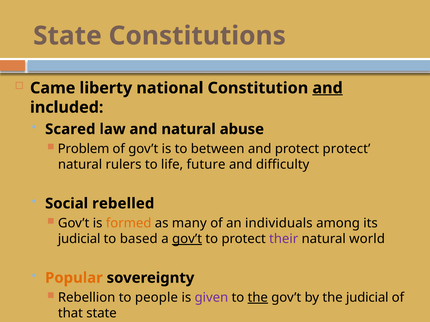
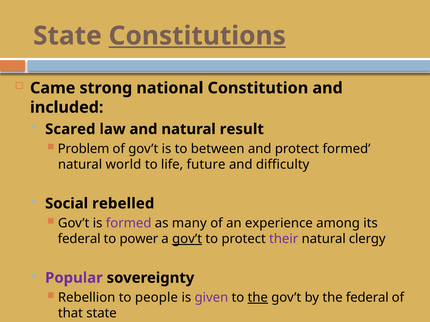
Constitutions underline: none -> present
liberty: liberty -> strong
and at (328, 88) underline: present -> none
abuse: abuse -> result
protect protect: protect -> formed
rulers: rulers -> world
formed at (129, 224) colour: orange -> purple
individuals: individuals -> experience
judicial at (79, 239): judicial -> federal
based: based -> power
world: world -> clergy
Popular colour: orange -> purple
the judicial: judicial -> federal
